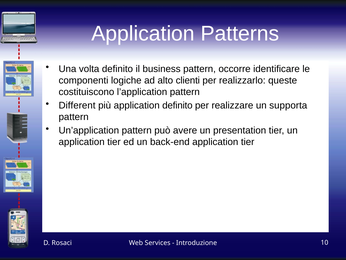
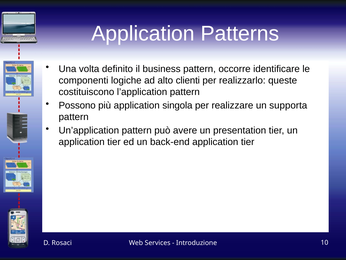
Different: Different -> Possono
application definito: definito -> singola
